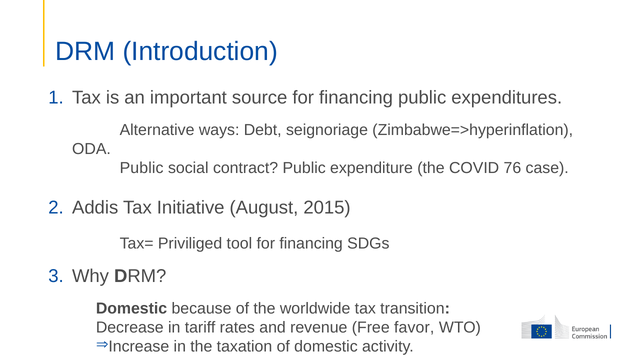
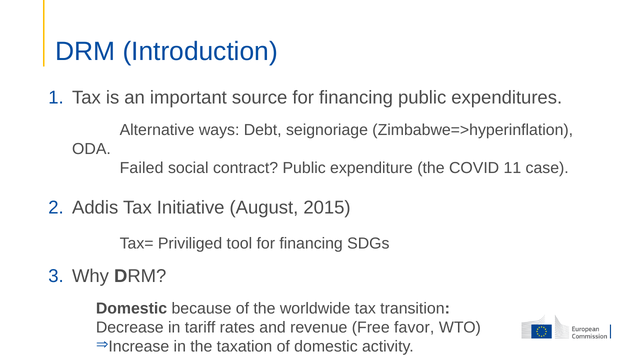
Public at (142, 168): Public -> Failed
76: 76 -> 11
